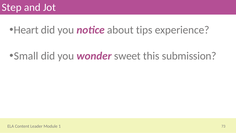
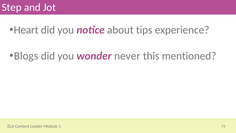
Small: Small -> Blogs
sweet: sweet -> never
submission: submission -> mentioned
